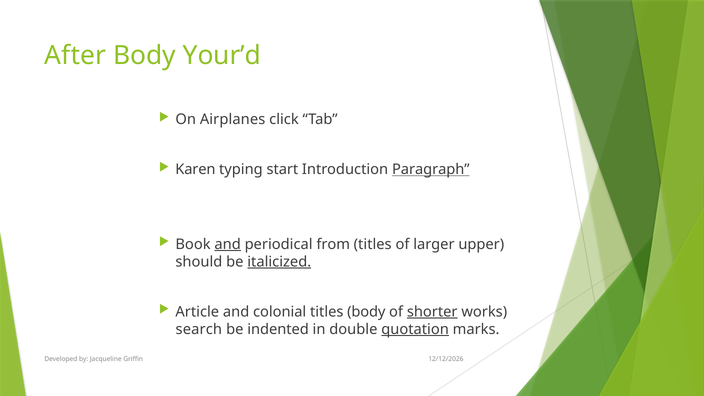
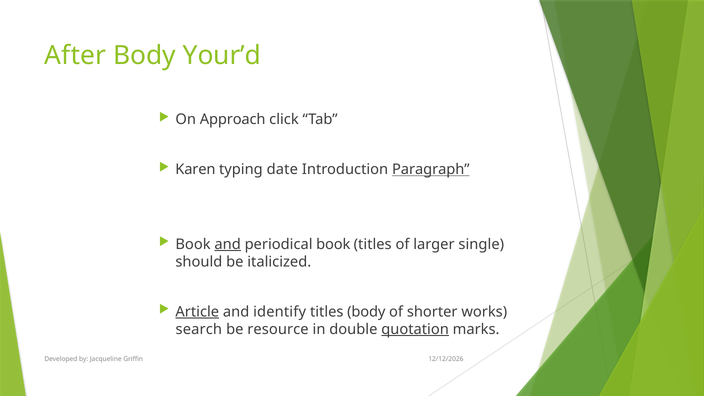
Airplanes: Airplanes -> Approach
start: start -> date
periodical from: from -> book
upper: upper -> single
italicized underline: present -> none
Article underline: none -> present
colonial: colonial -> identify
shorter underline: present -> none
indented: indented -> resource
